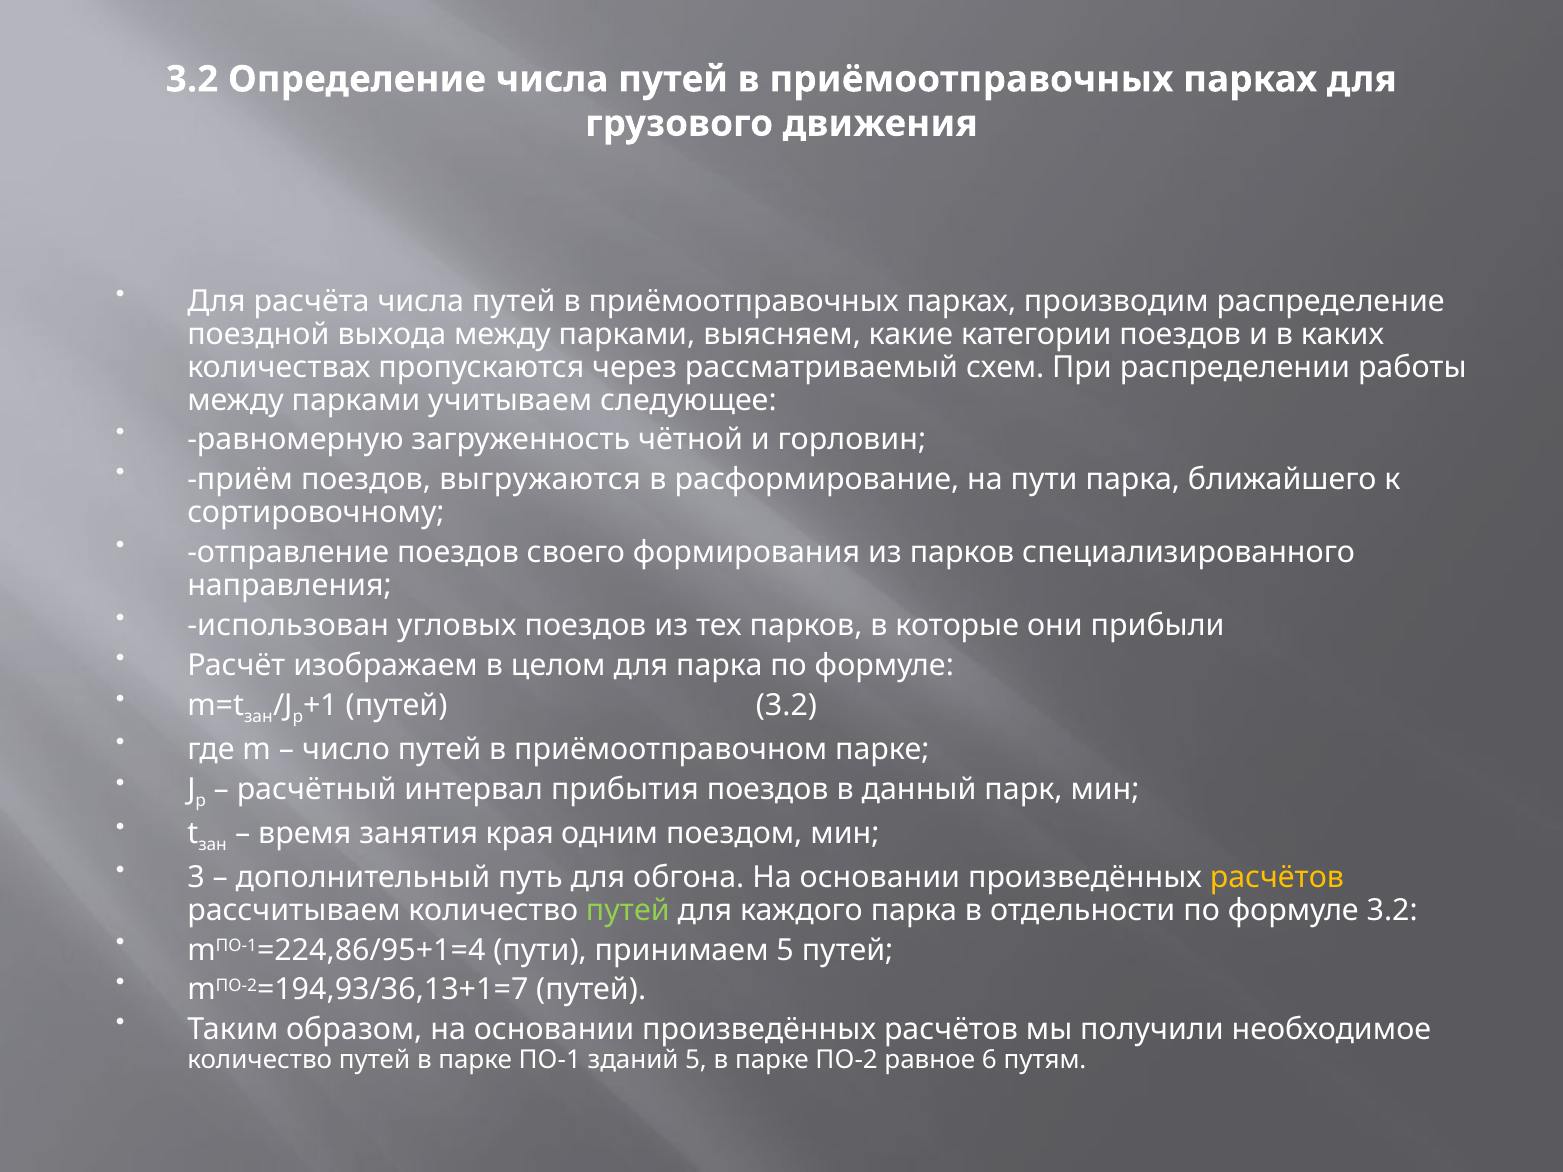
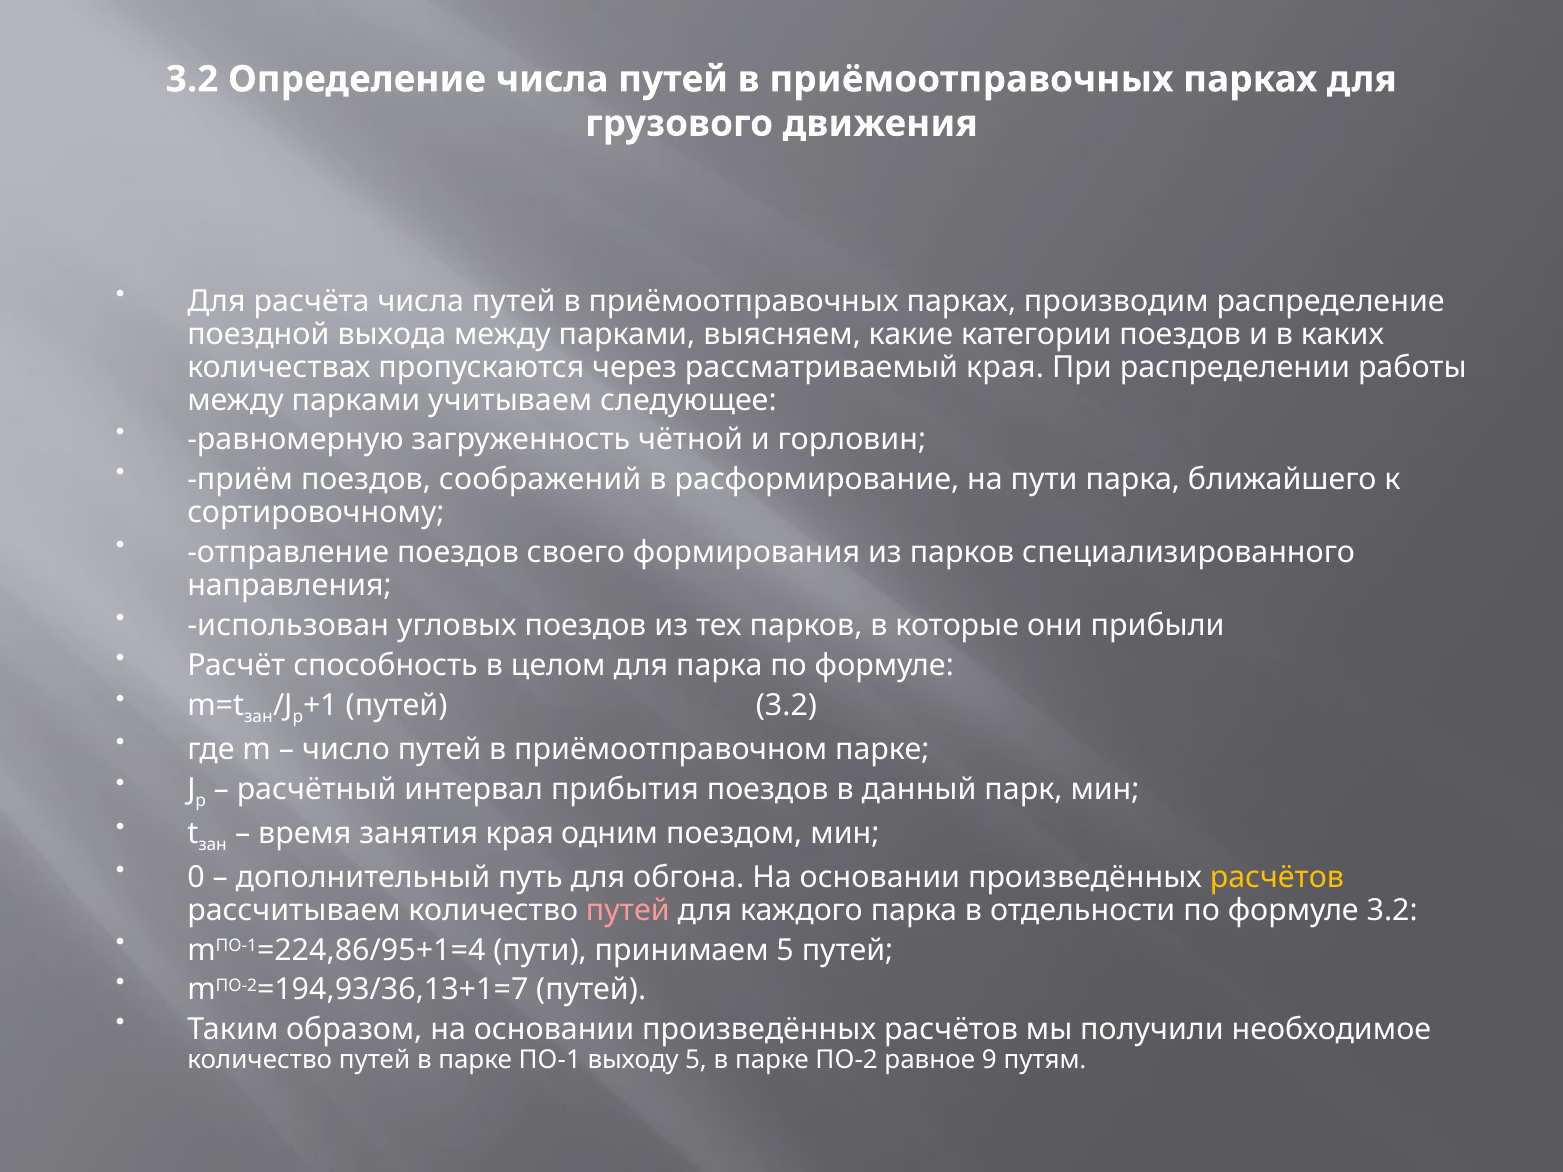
рассматриваемый схем: схем -> края
выгружаются: выгружаются -> соображений
изображаем: изображаем -> способность
3: 3 -> 0
путей at (628, 910) colour: light green -> pink
зданий: зданий -> выходу
6: 6 -> 9
